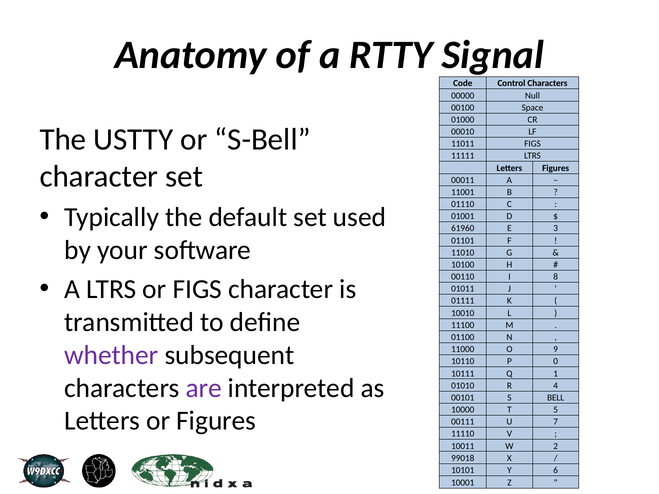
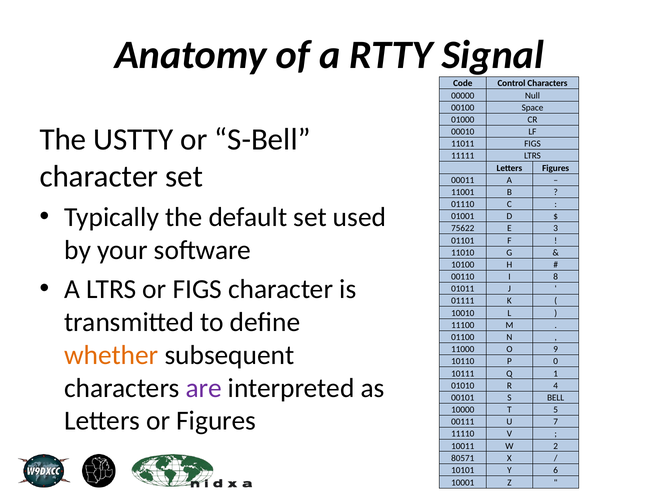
61960: 61960 -> 75622
whether colour: purple -> orange
99018: 99018 -> 80571
